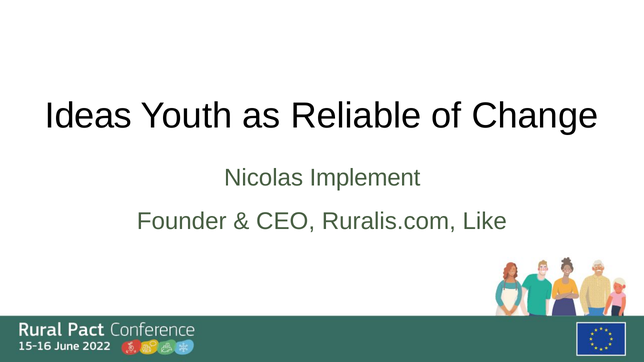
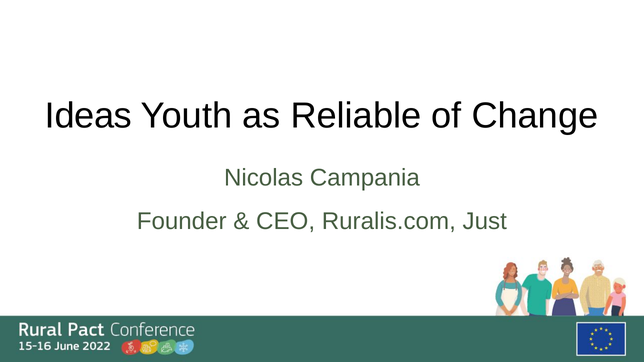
Implement: Implement -> Campania
Like: Like -> Just
